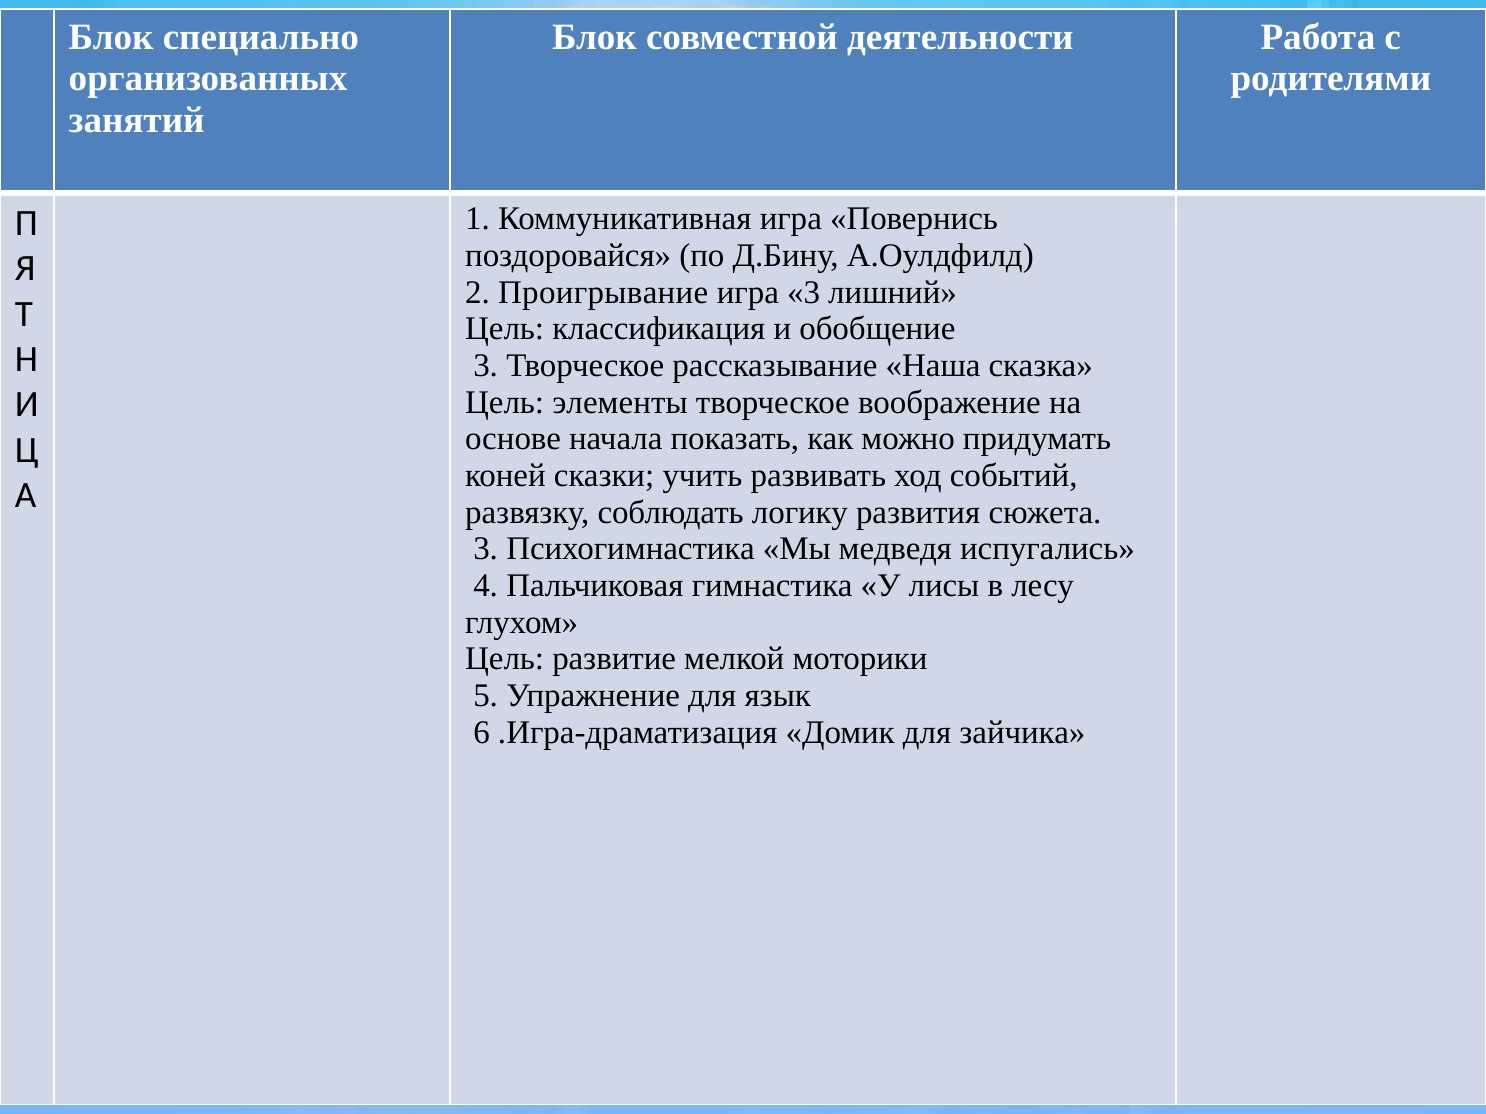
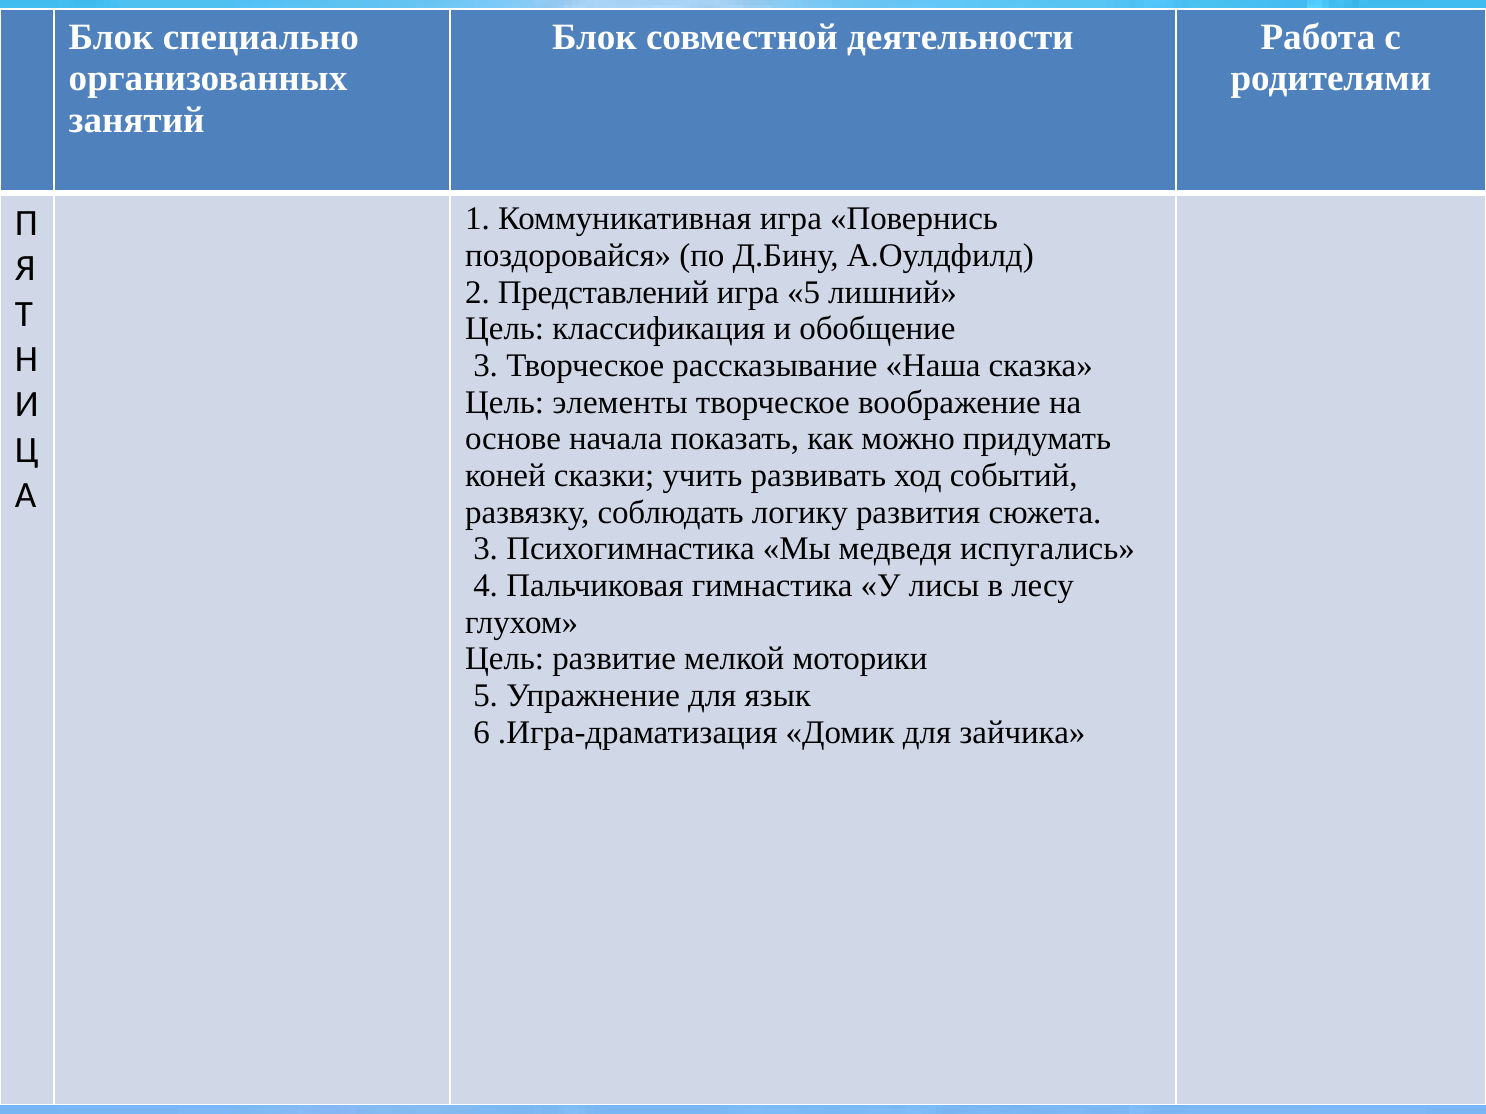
Проигрывание: Проигрывание -> Представлений
игра 3: 3 -> 5
